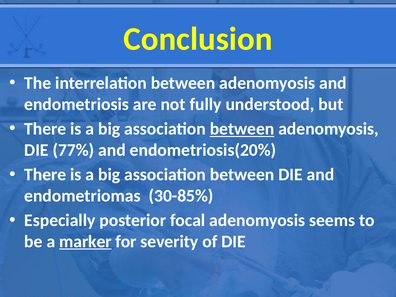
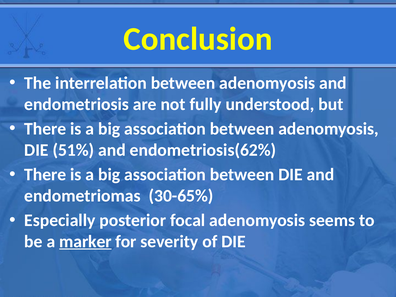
between at (242, 129) underline: present -> none
77%: 77% -> 51%
endometriosis(20%: endometriosis(20% -> endometriosis(62%
30-85%: 30-85% -> 30-65%
